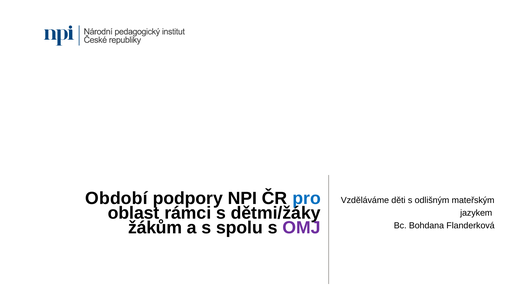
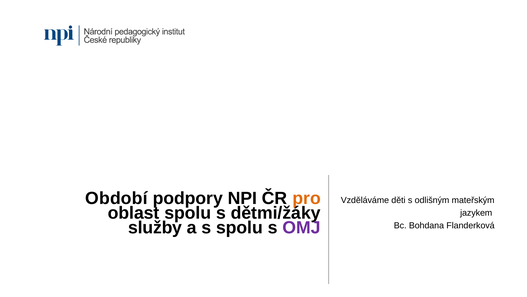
pro colour: blue -> orange
oblast rámci: rámci -> spolu
žákům: žákům -> služby
